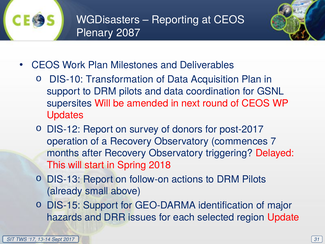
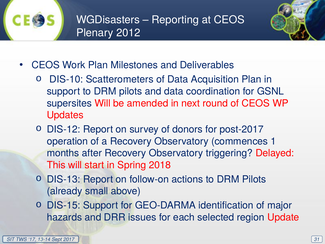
2087: 2087 -> 2012
Transformation: Transformation -> Scatterometers
7: 7 -> 1
